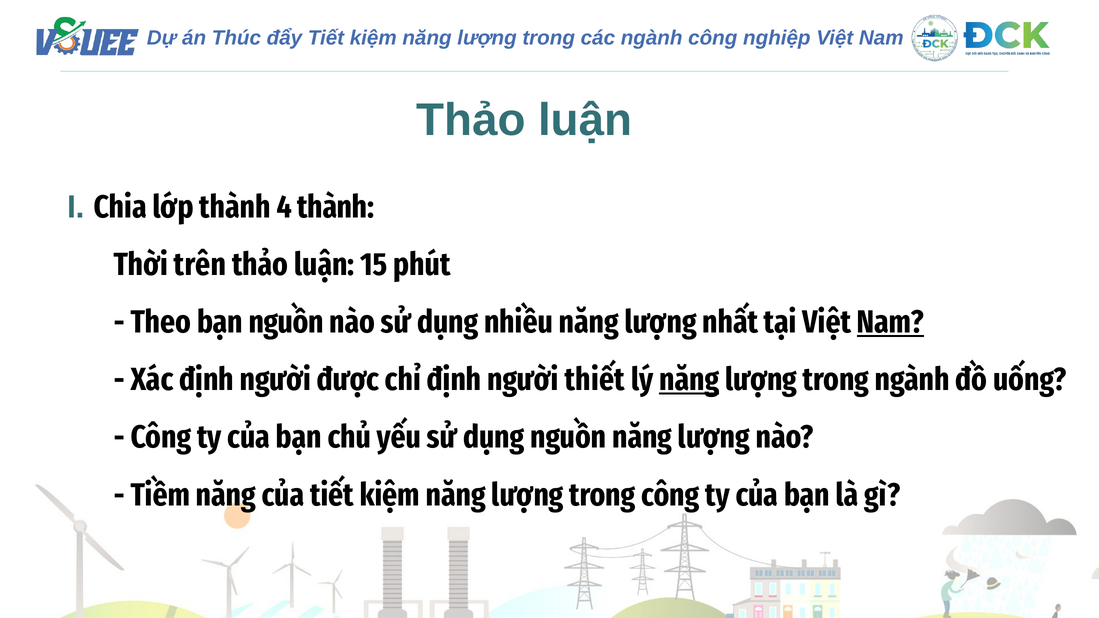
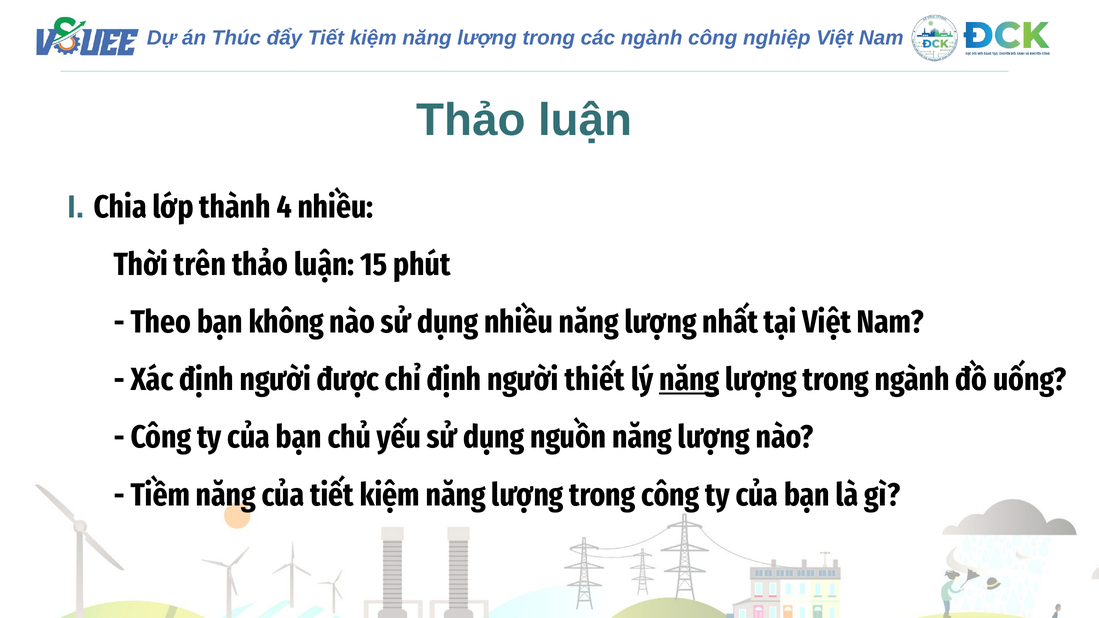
4 thành: thành -> nhiều
bạn nguồn: nguồn -> không
Nam at (890, 322) underline: present -> none
